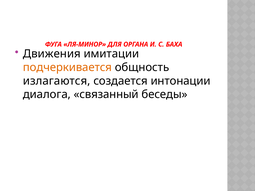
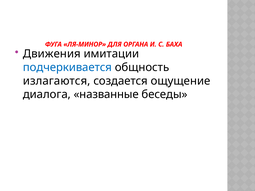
подчеркивается colour: orange -> blue
интонации: интонации -> ощущение
связанный: связанный -> названные
